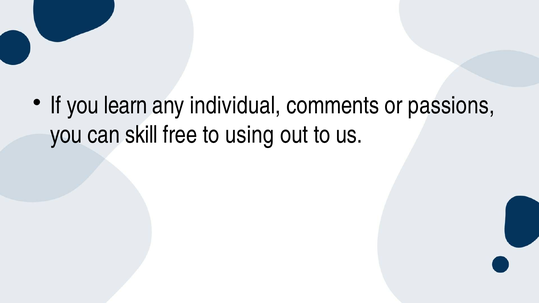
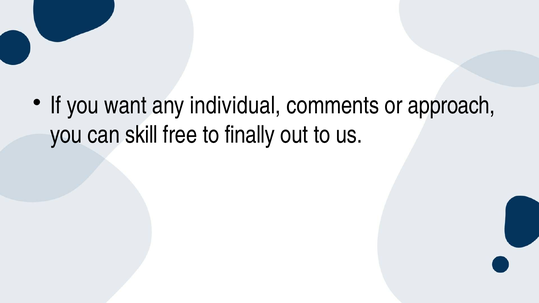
learn: learn -> want
passions: passions -> approach
using: using -> finally
